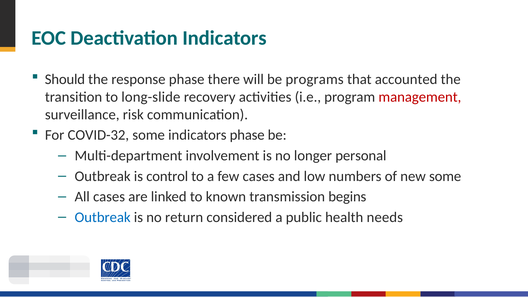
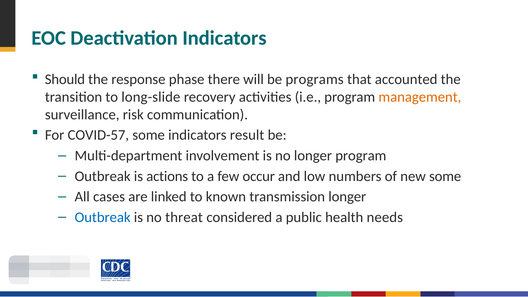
management colour: red -> orange
COVID-32: COVID-32 -> COVID-57
indicators phase: phase -> result
longer personal: personal -> program
control: control -> actions
few cases: cases -> occur
transmission begins: begins -> longer
return: return -> threat
